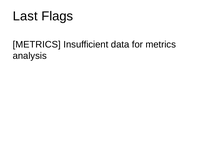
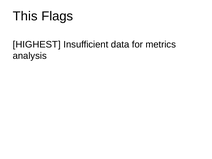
Last: Last -> This
METRICS at (37, 44): METRICS -> HIGHEST
